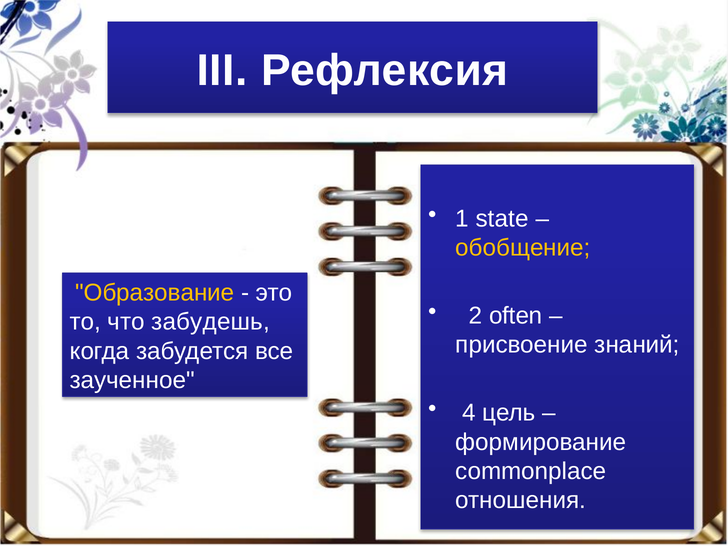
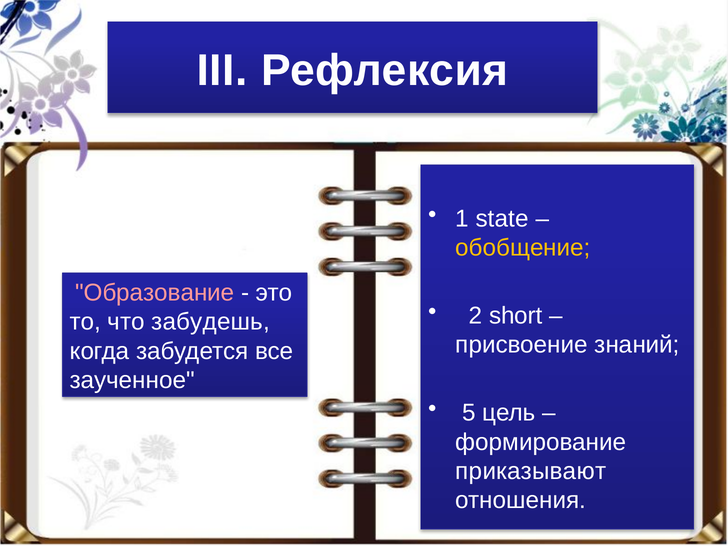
Образование colour: yellow -> pink
often: often -> short
4: 4 -> 5
commonplace: commonplace -> приказывают
